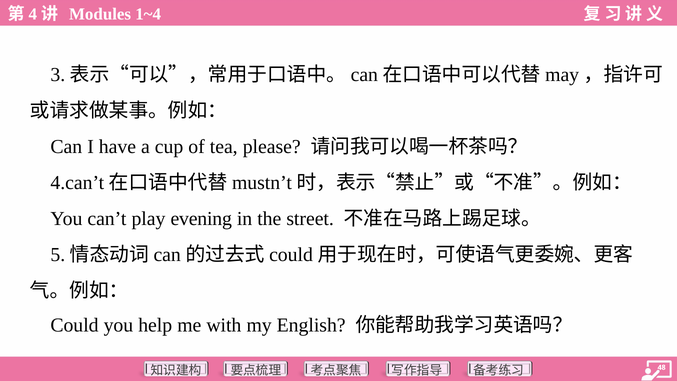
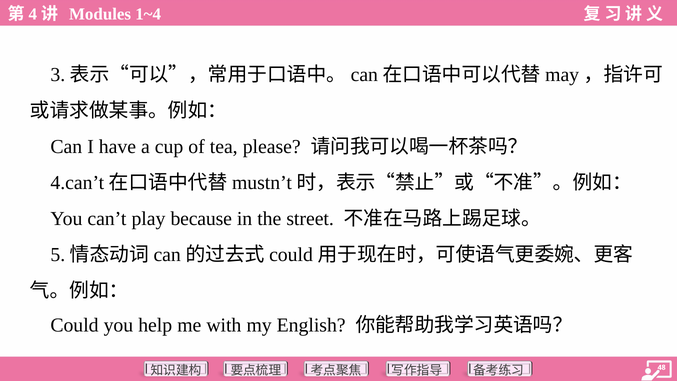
evening: evening -> because
